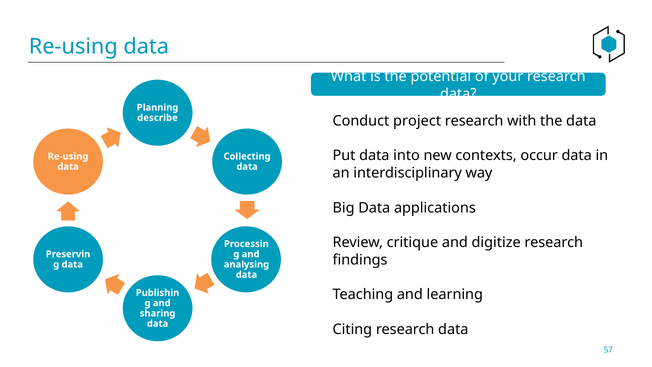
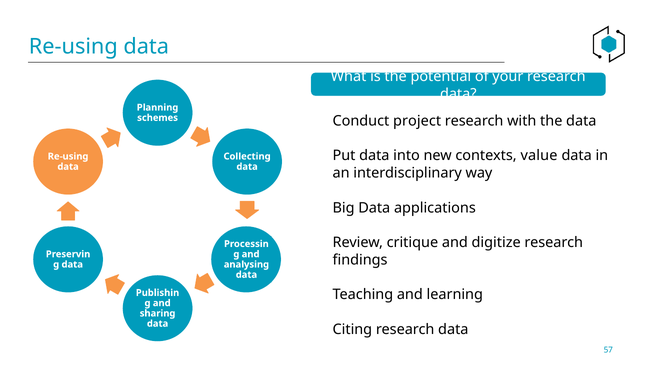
describe: describe -> schemes
occur: occur -> value
